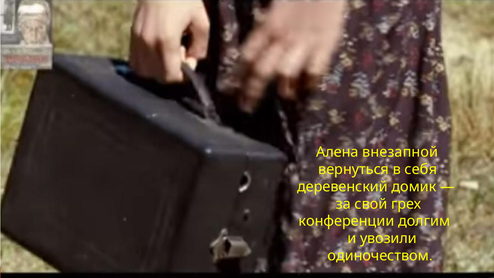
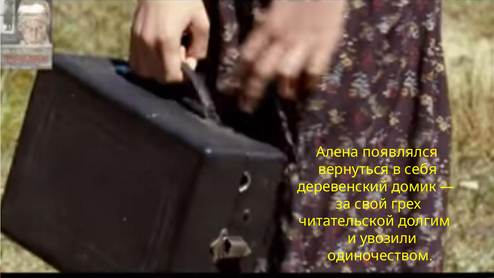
внезапной: внезапной -> появлялся
конференции: конференции -> читательской
